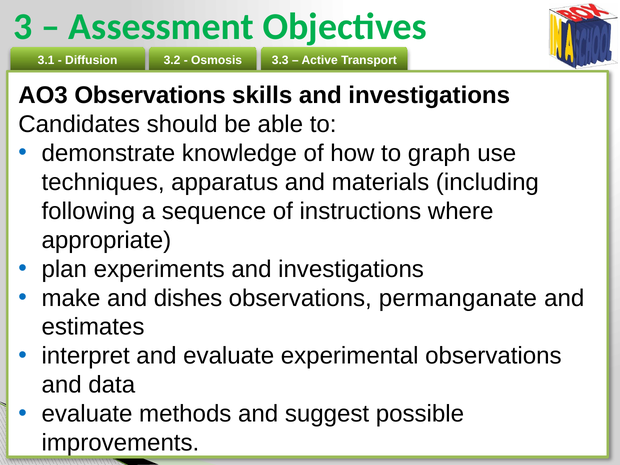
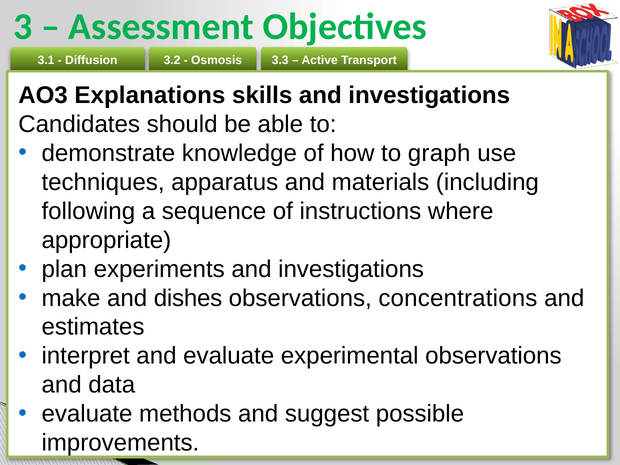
AO3 Observations: Observations -> Explanations
permanganate: permanganate -> concentrations
